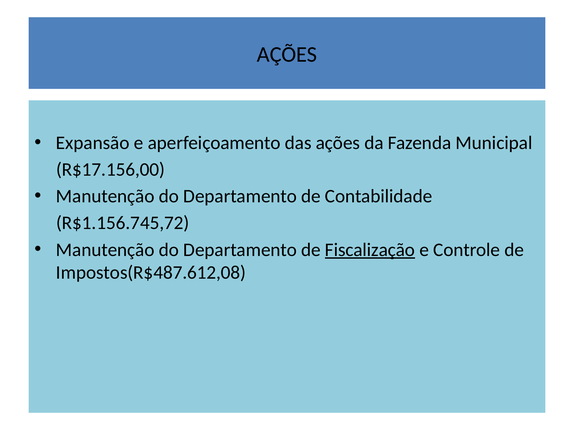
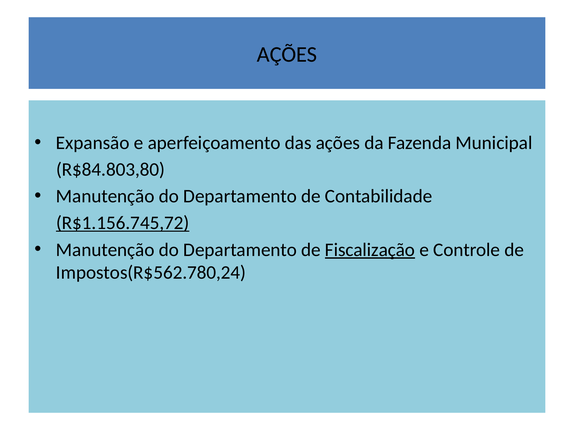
R$17.156,00: R$17.156,00 -> R$84.803,80
R$1.156.745,72 underline: none -> present
Impostos(R$487.612,08: Impostos(R$487.612,08 -> Impostos(R$562.780,24
